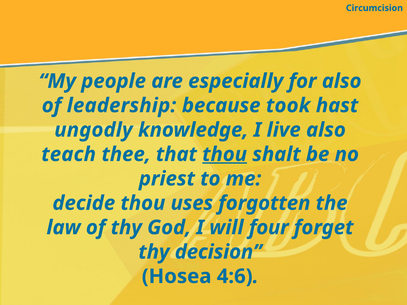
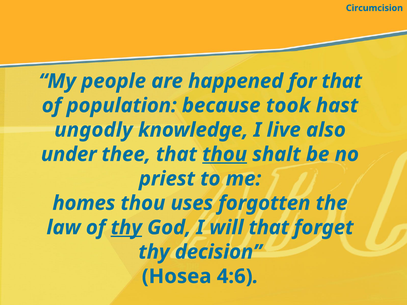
especially: especially -> happened
for also: also -> that
leadership: leadership -> population
teach: teach -> under
decide: decide -> homes
thy at (126, 228) underline: none -> present
will four: four -> that
